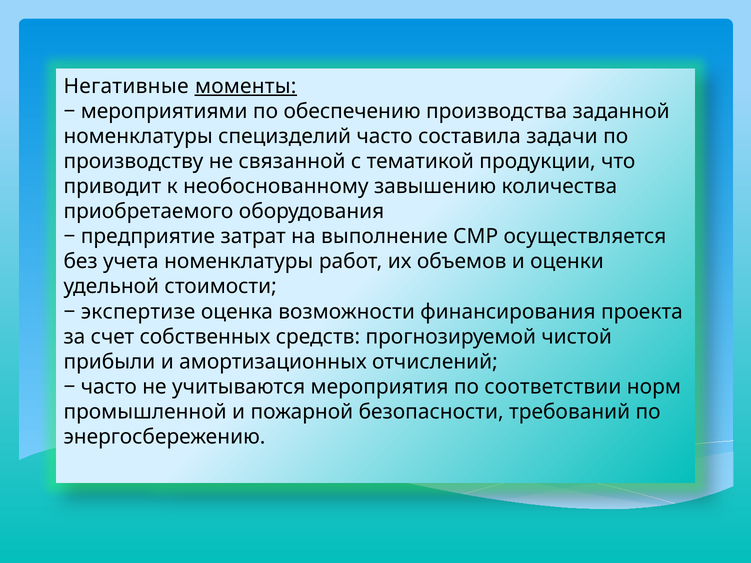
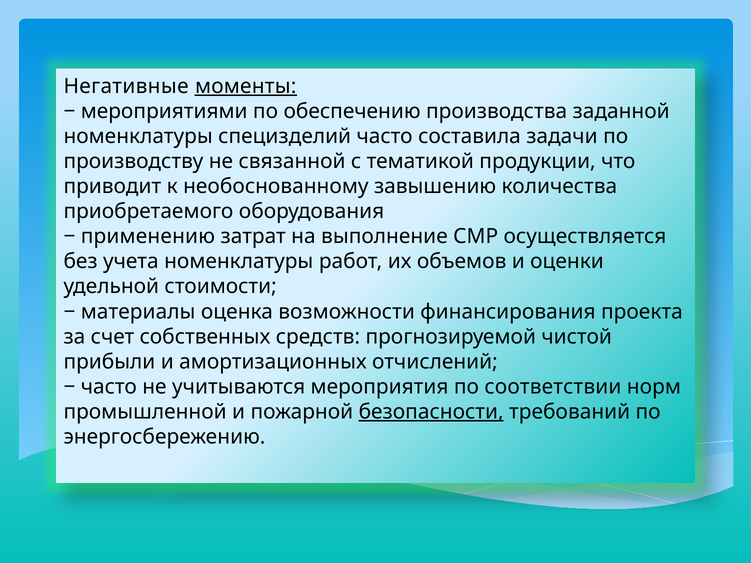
предприятие: предприятие -> применению
экспертизе: экспертизе -> материалы
безопасности underline: none -> present
